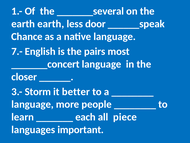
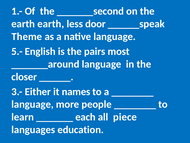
_______several: _______several -> _______second
Chance: Chance -> Theme
7.-: 7.- -> 5.-
_______concert: _______concert -> _______around
Storm: Storm -> Either
better: better -> names
important: important -> education
